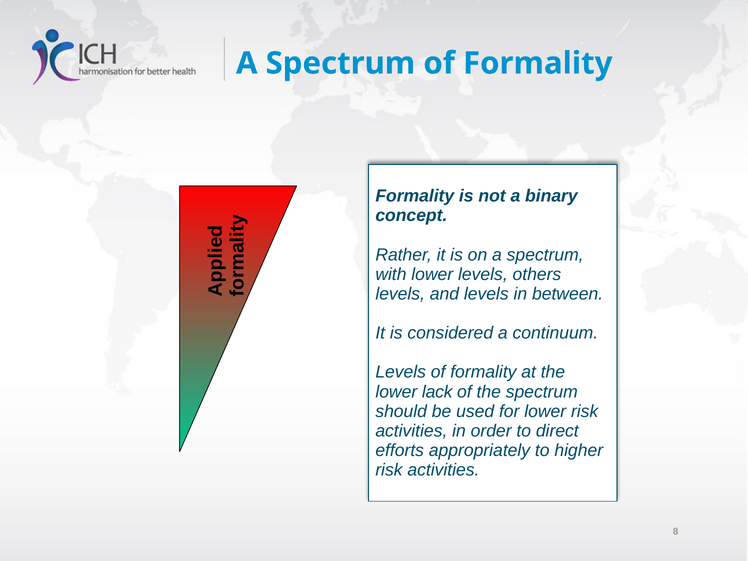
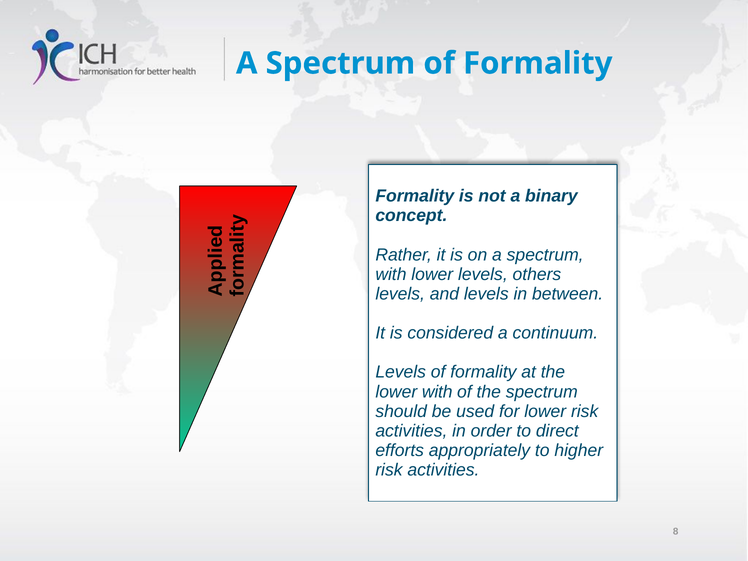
lower lack: lack -> with
